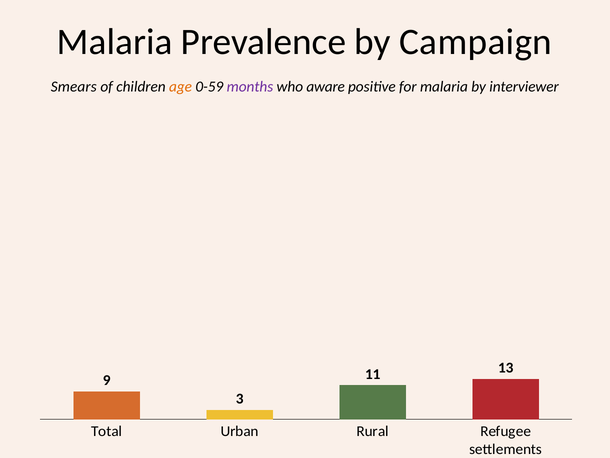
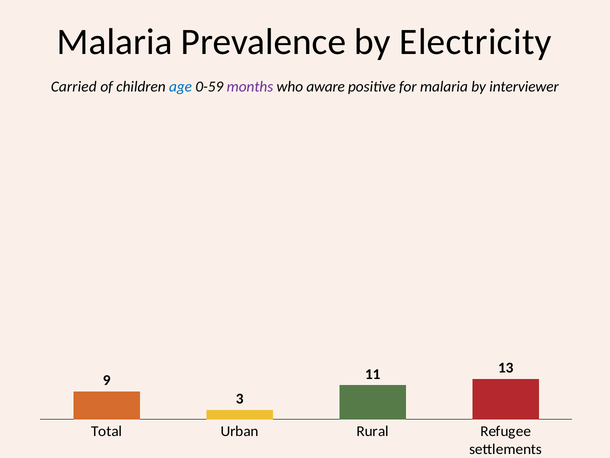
Campaign: Campaign -> Electricity
Smears: Smears -> Carried
age colour: orange -> blue
